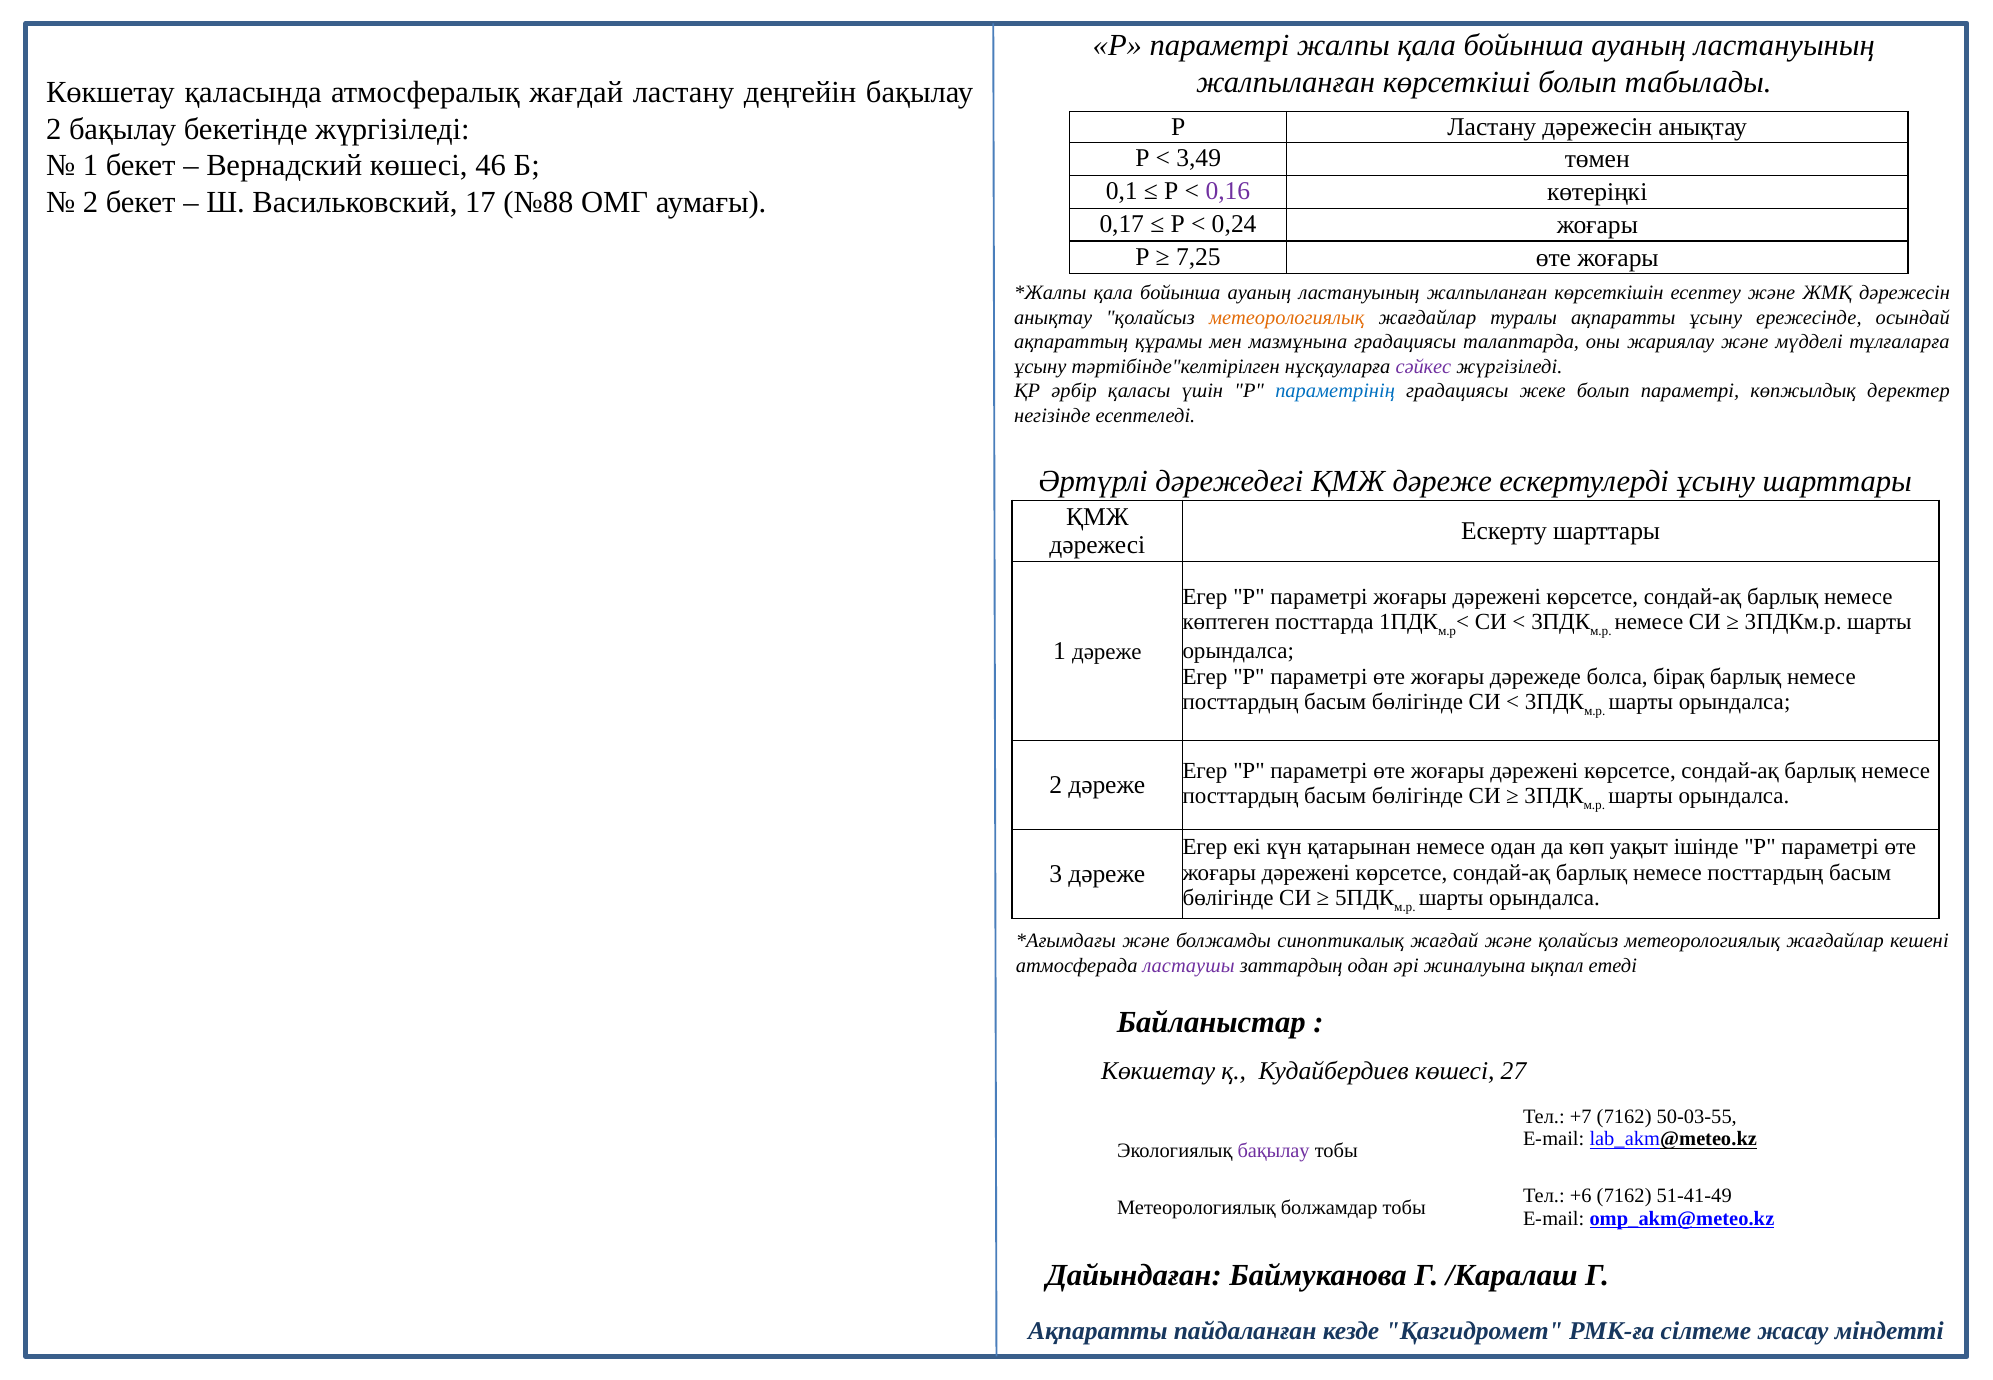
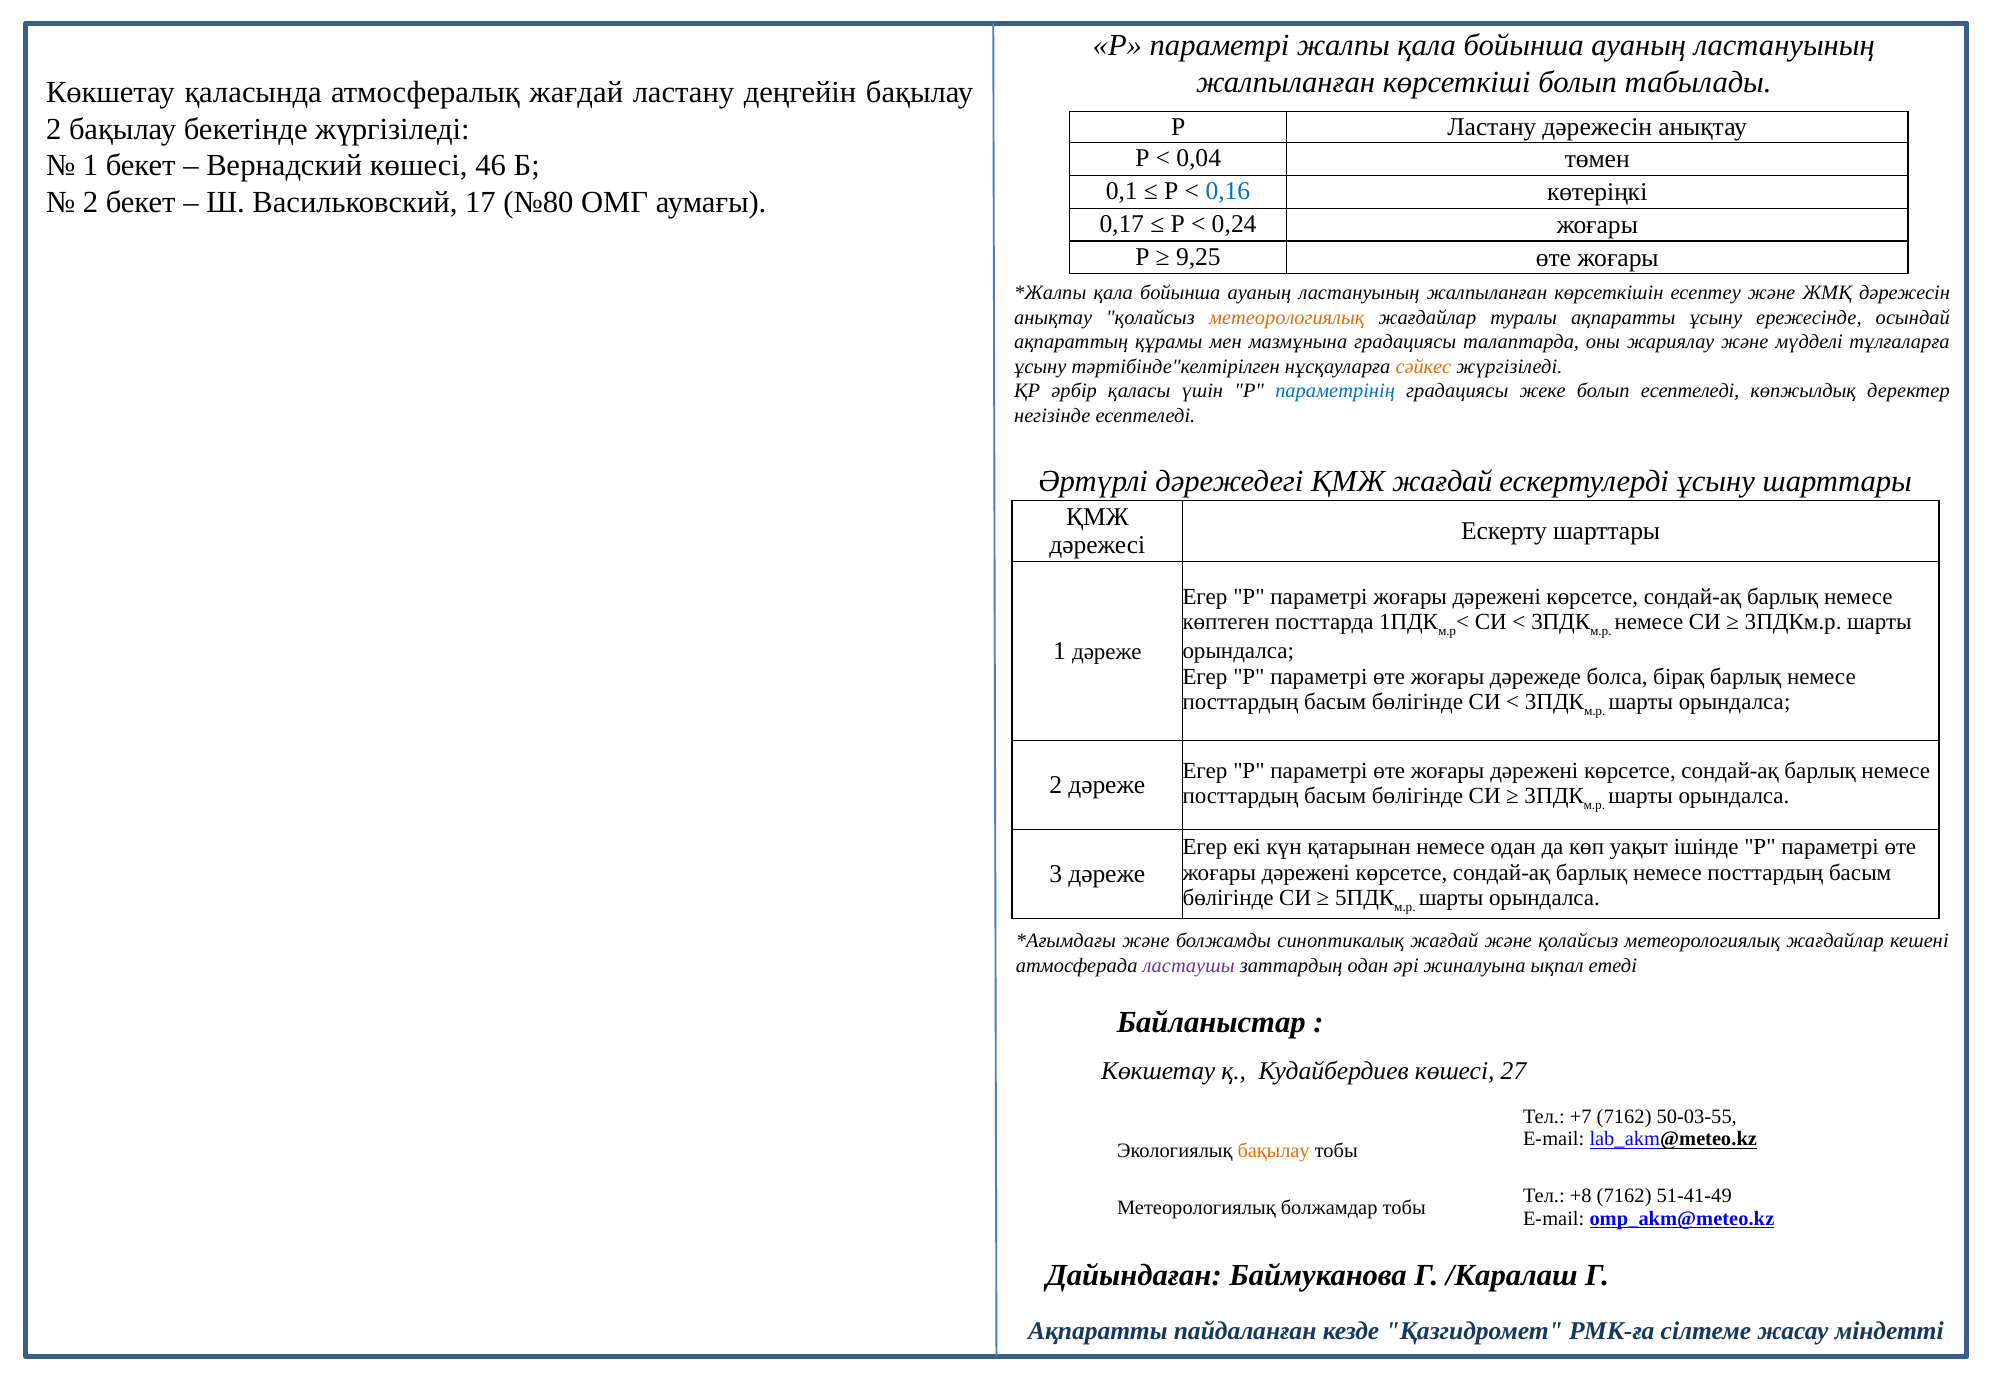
3,49: 3,49 -> 0,04
0,16 colour: purple -> blue
№88: №88 -> №80
7,25: 7,25 -> 9,25
сәйкес colour: purple -> orange
болып параметрі: параметрі -> есептеледі
ҚМЖ дәреже: дәреже -> жағдай
бақылау at (1274, 1150) colour: purple -> orange
+6: +6 -> +8
